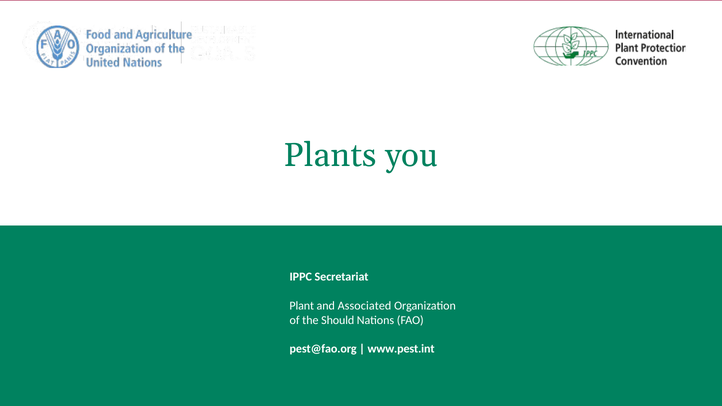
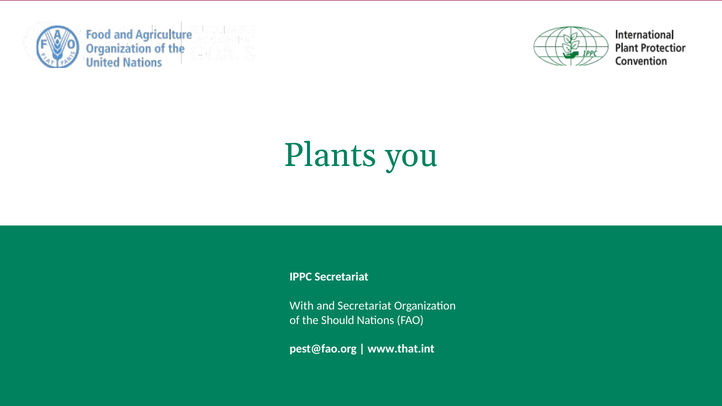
Plant: Plant -> With
and Associated: Associated -> Secretariat
www.pest.int: www.pest.int -> www.that.int
